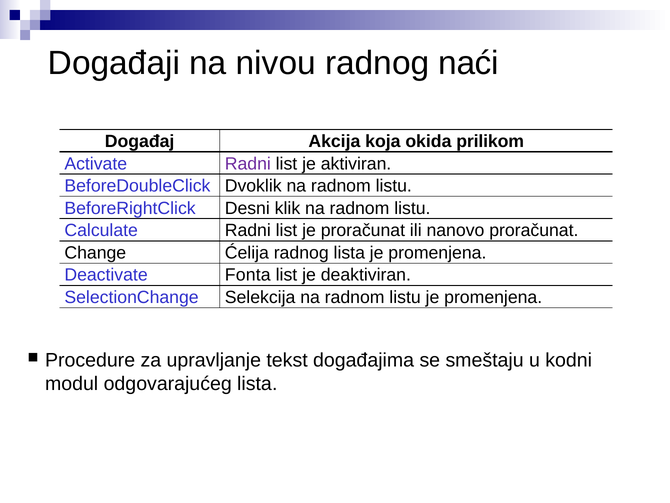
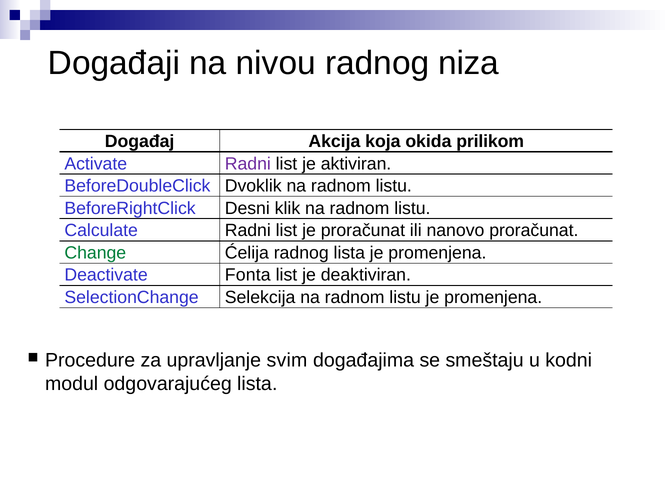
naći: naći -> niza
Change colour: black -> green
tekst: tekst -> svim
